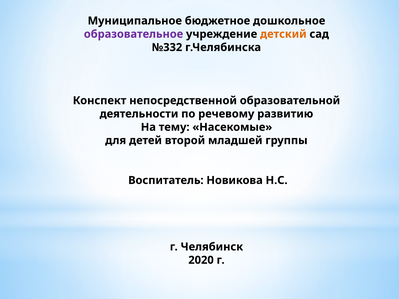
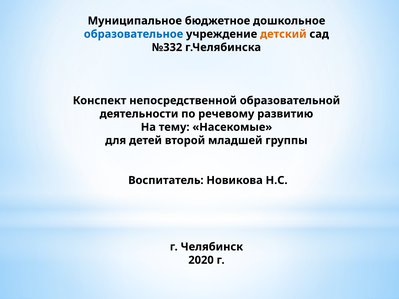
образовательное colour: purple -> blue
